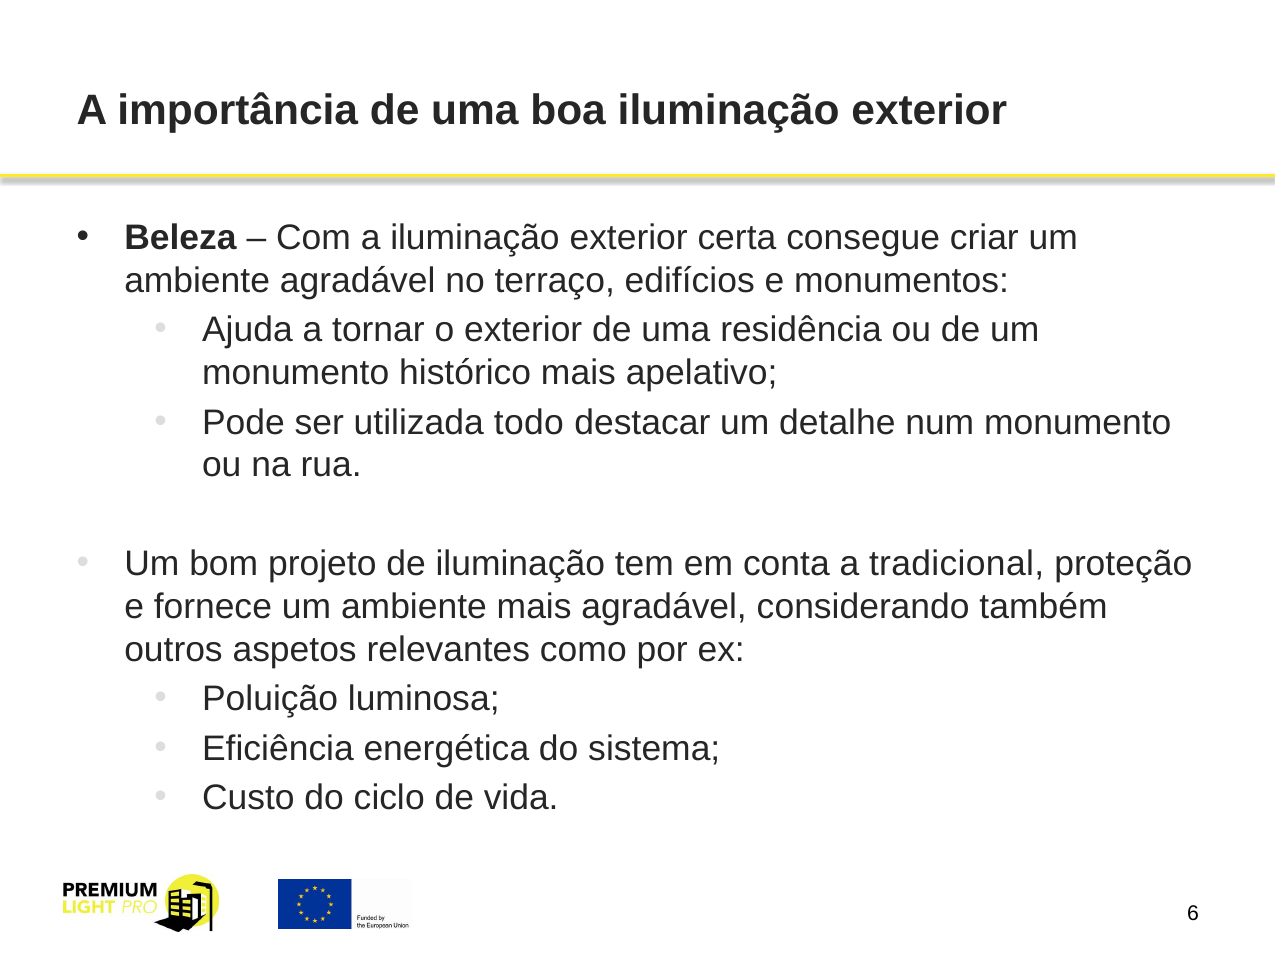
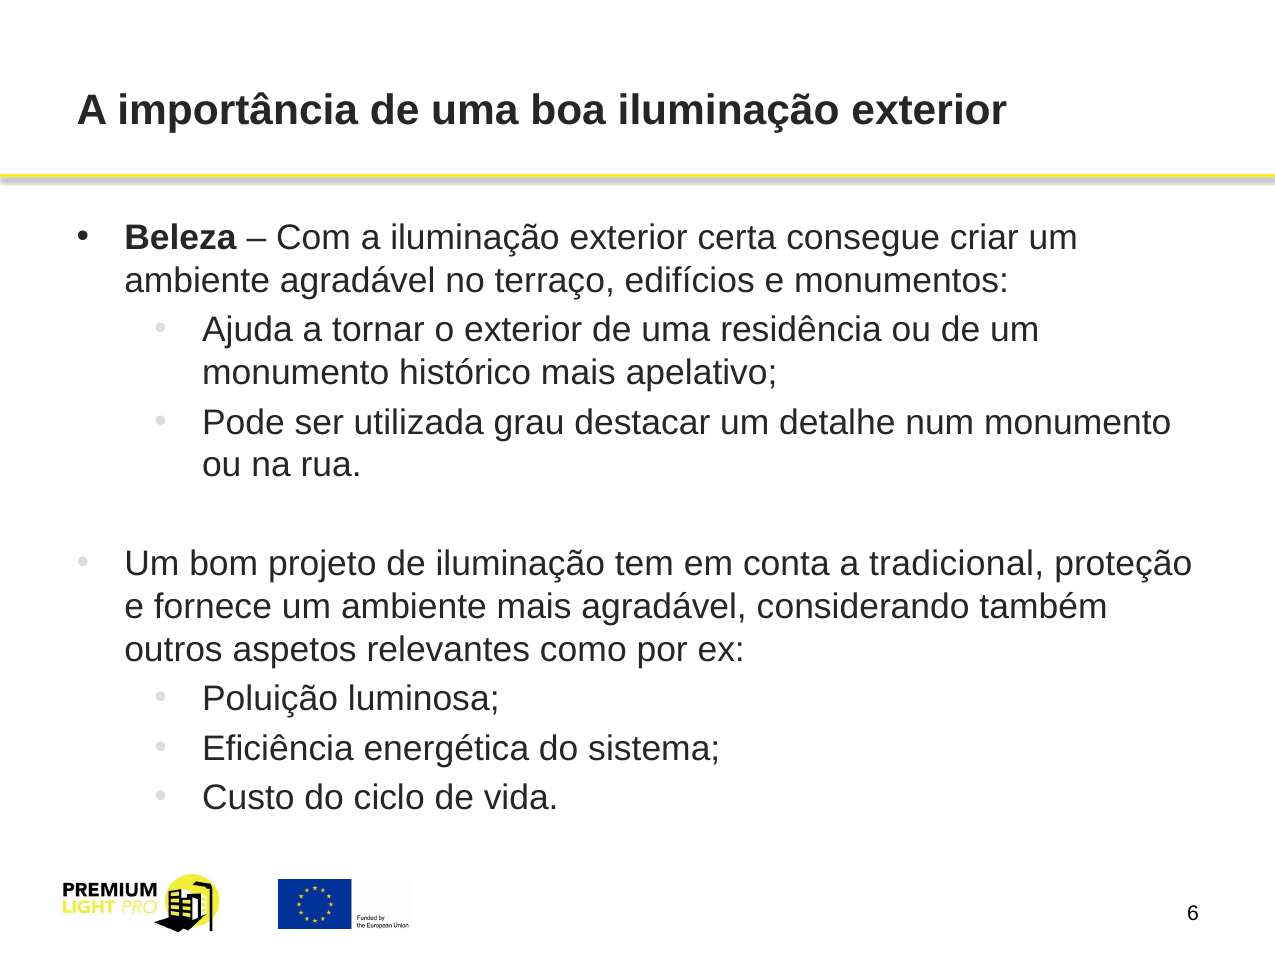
todo: todo -> grau
